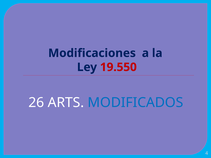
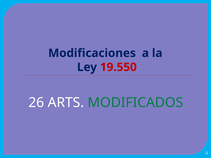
MODIFICADOS colour: blue -> green
